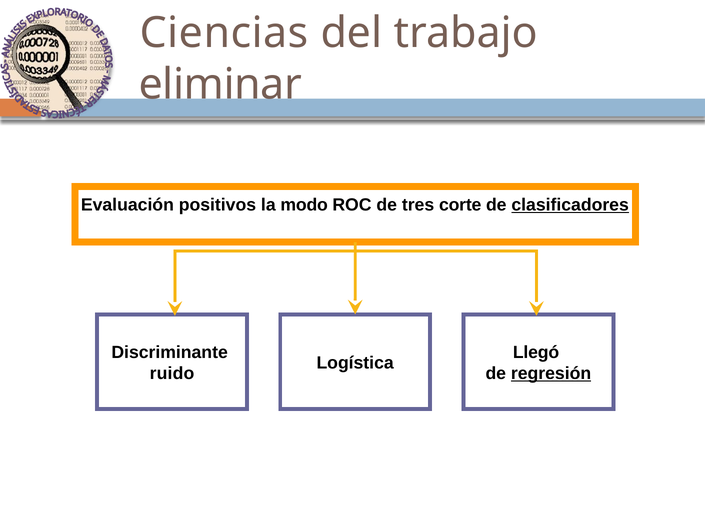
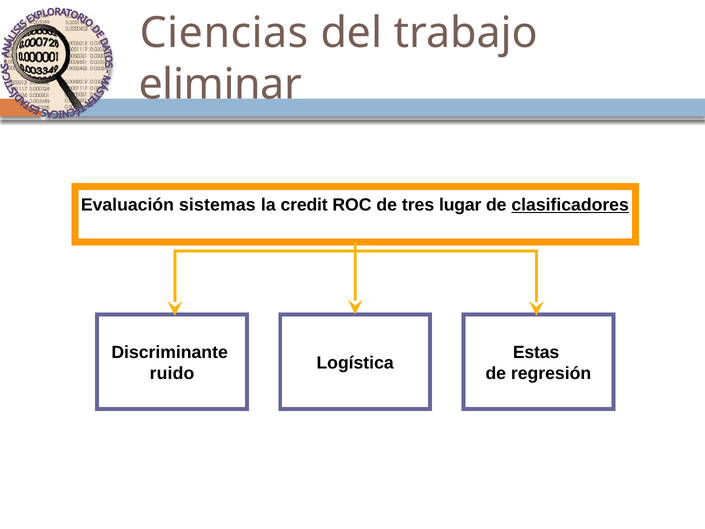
positivos: positivos -> sistemas
modo: modo -> credit
corte: corte -> lugar
Llegó: Llegó -> Estas
regresión underline: present -> none
